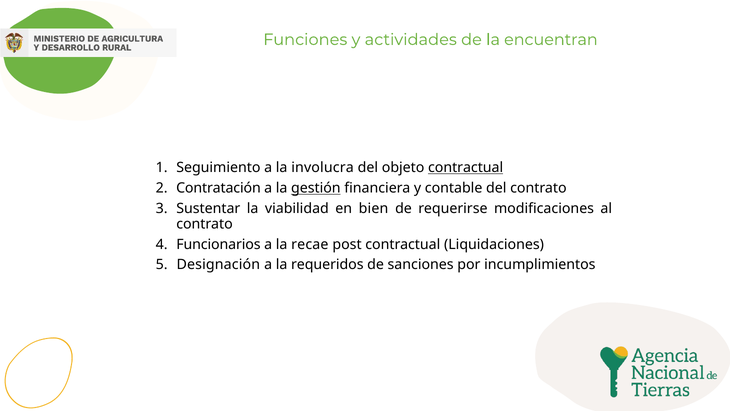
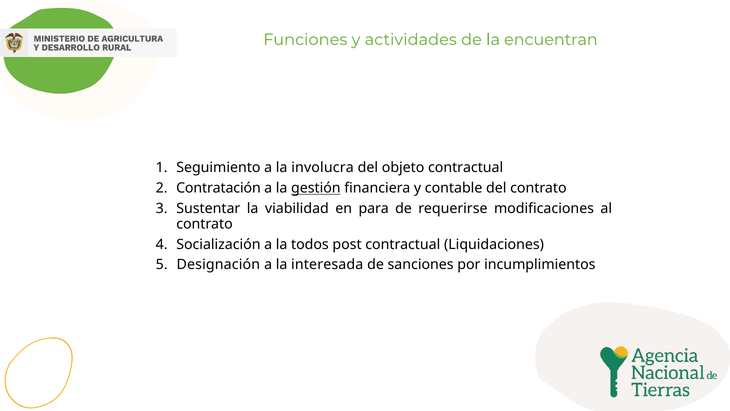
contractual at (466, 168) underline: present -> none
bien: bien -> para
Funcionarios: Funcionarios -> Socialización
recae: recae -> todos
requeridos: requeridos -> interesada
